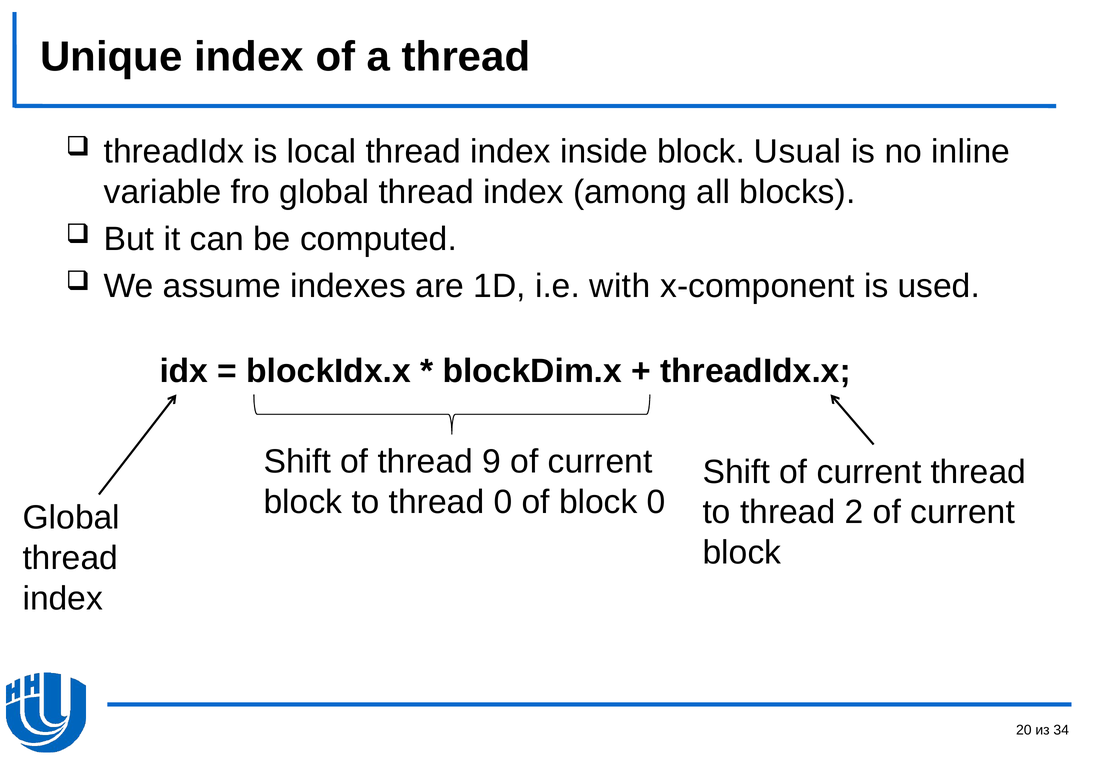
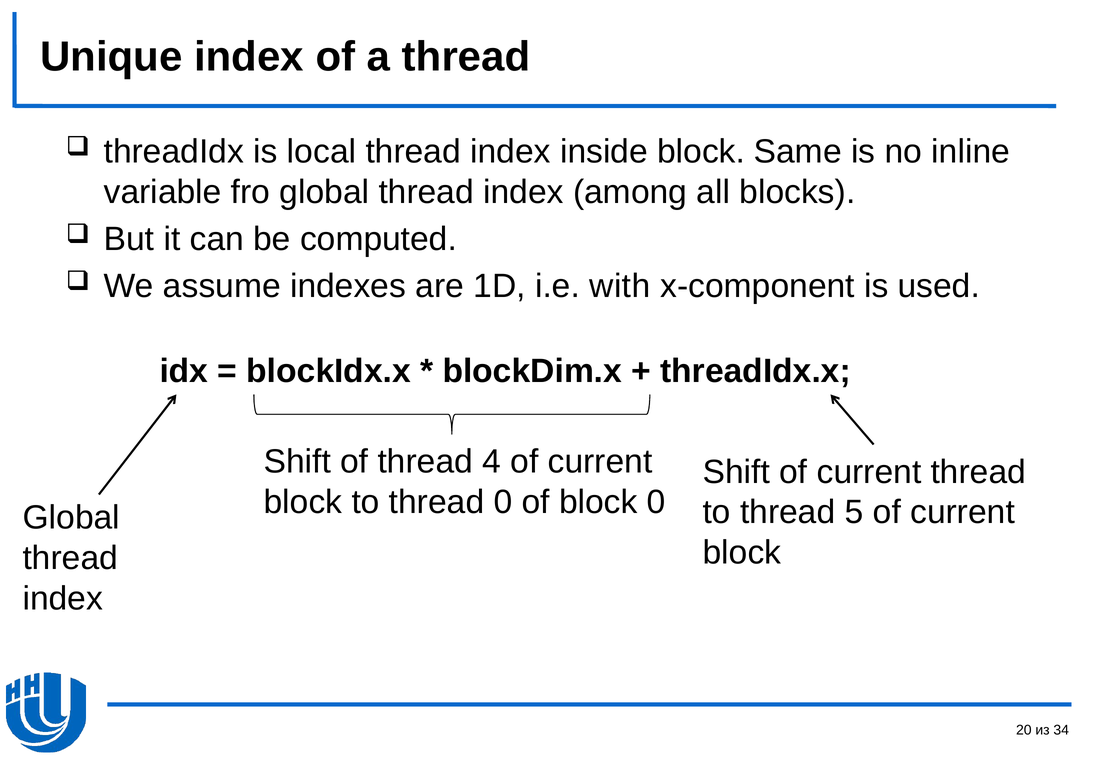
Usual: Usual -> Same
9: 9 -> 4
2: 2 -> 5
